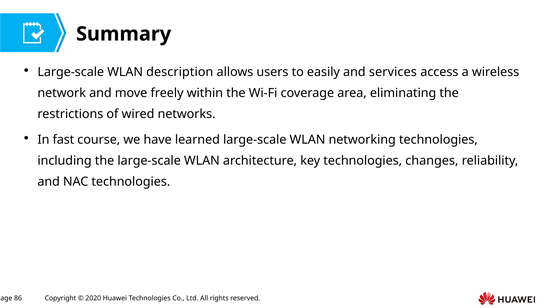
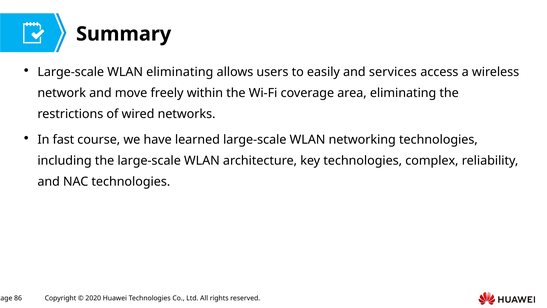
WLAN description: description -> eliminating
changes: changes -> complex
